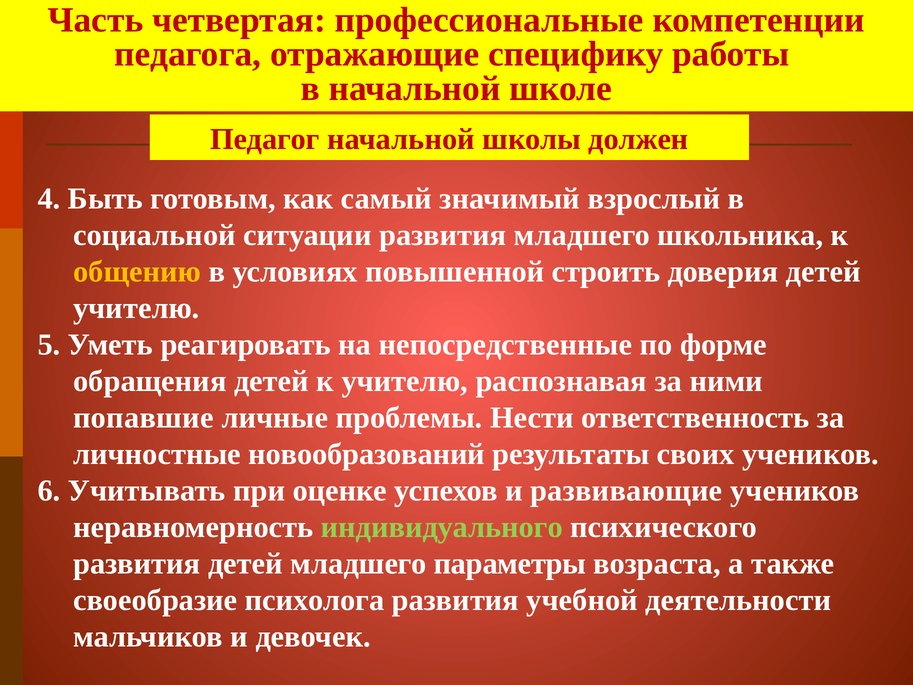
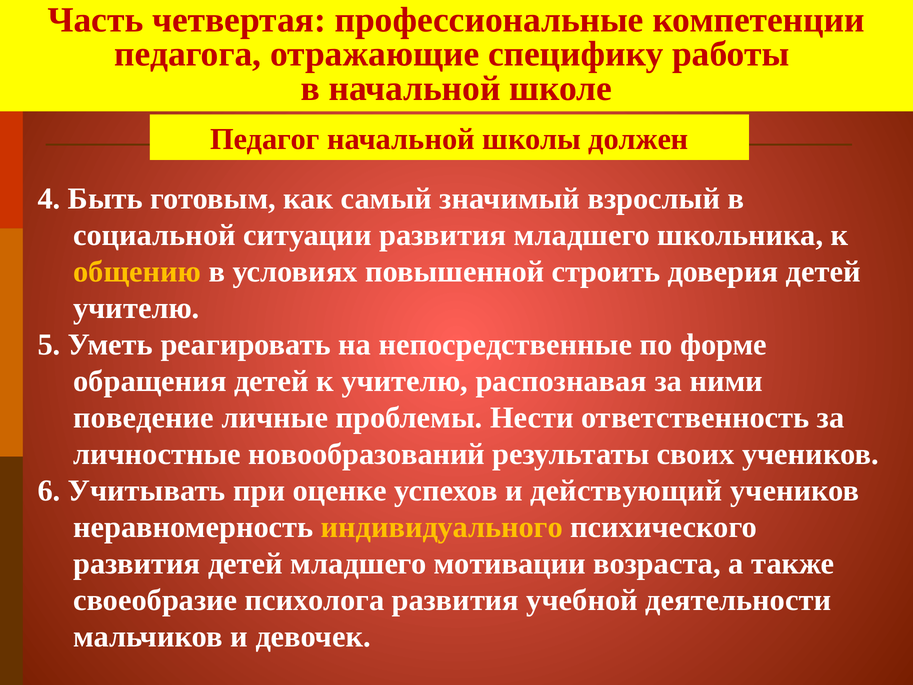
попавшие: попавшие -> поведение
развивающие: развивающие -> действующий
индивидуального colour: light green -> yellow
параметры: параметры -> мотивации
